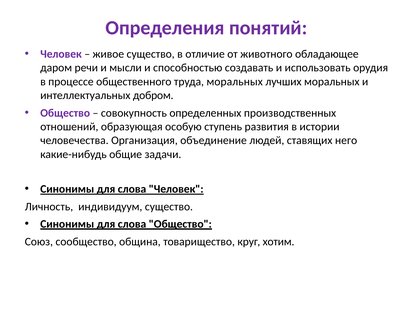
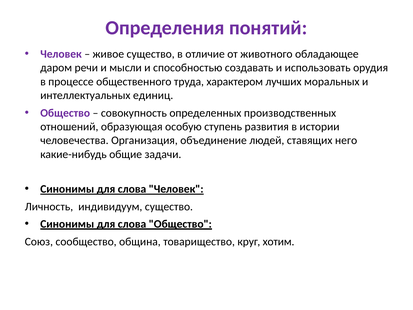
труда моральных: моральных -> характером
добром: добром -> единиц
